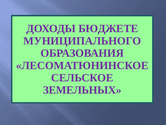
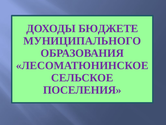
ЗЕМЕЛЬНЫХ: ЗЕМЕЛЬНЫХ -> ПОСЕЛЕНИЯ
